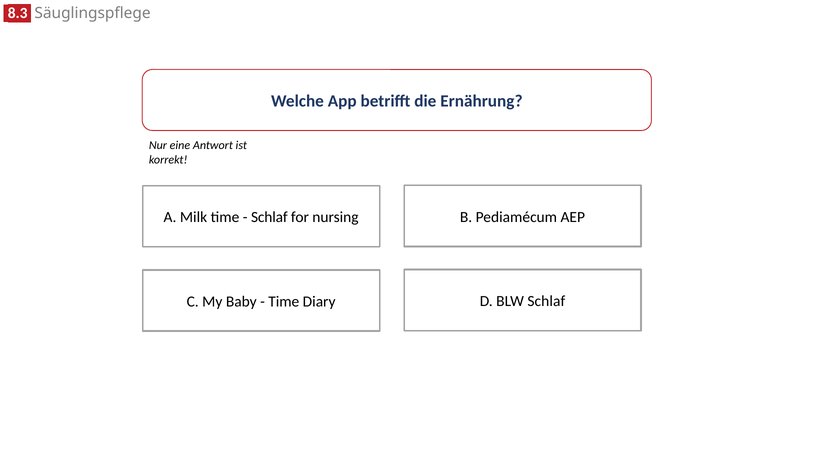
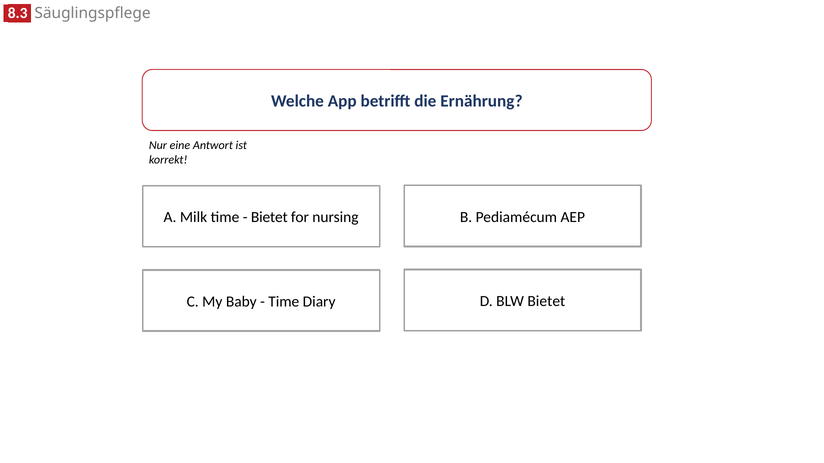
Schlaf at (269, 218): Schlaf -> Bietet
BLW Schlaf: Schlaf -> Bietet
